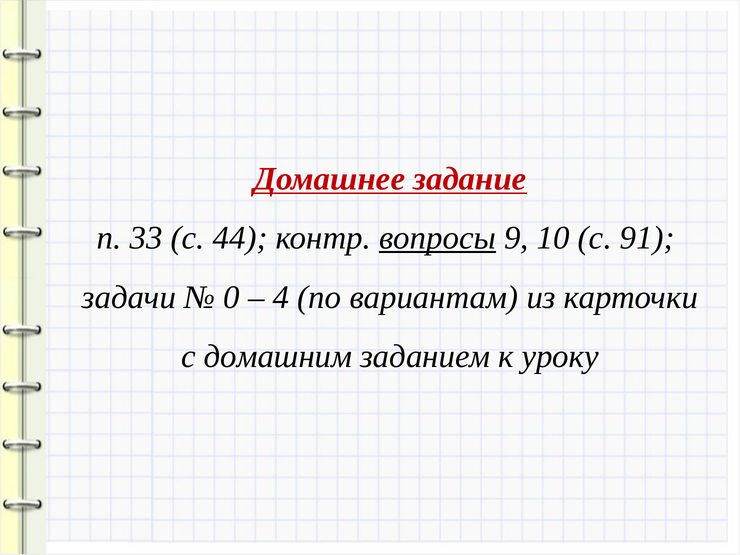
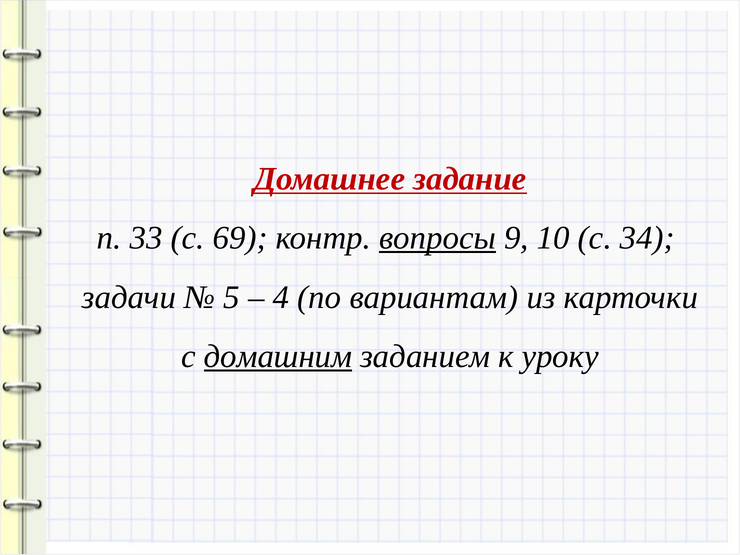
44: 44 -> 69
91: 91 -> 34
0: 0 -> 5
домашним underline: none -> present
